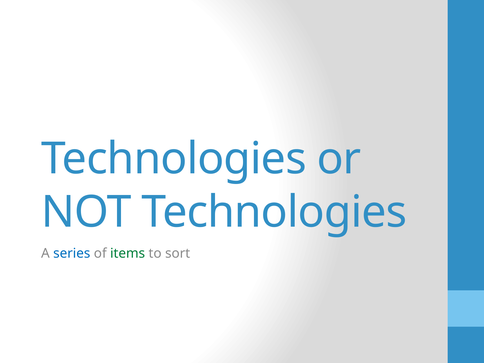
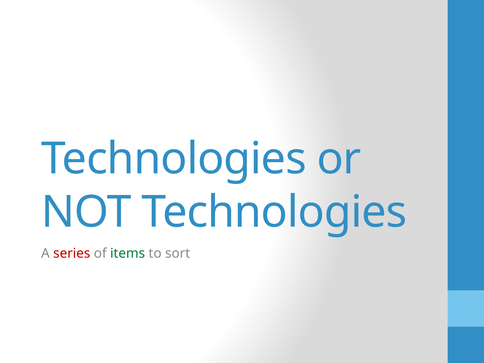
series colour: blue -> red
